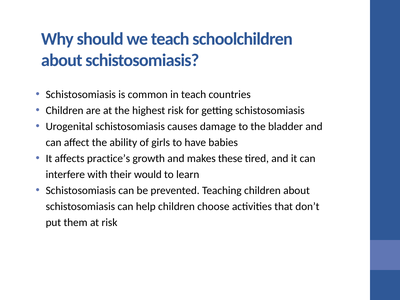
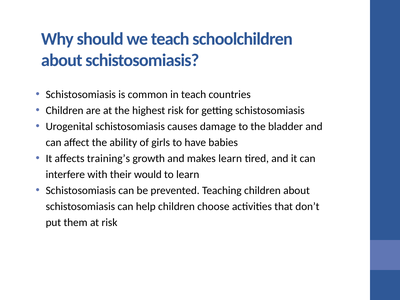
practice’s: practice’s -> training’s
makes these: these -> learn
